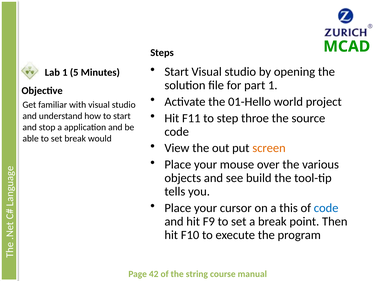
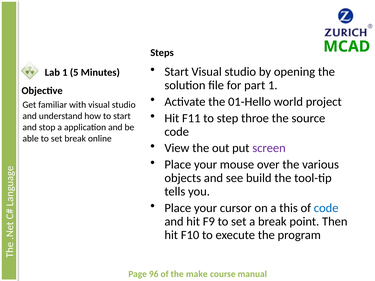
would: would -> online
screen colour: orange -> purple
42: 42 -> 96
string: string -> make
